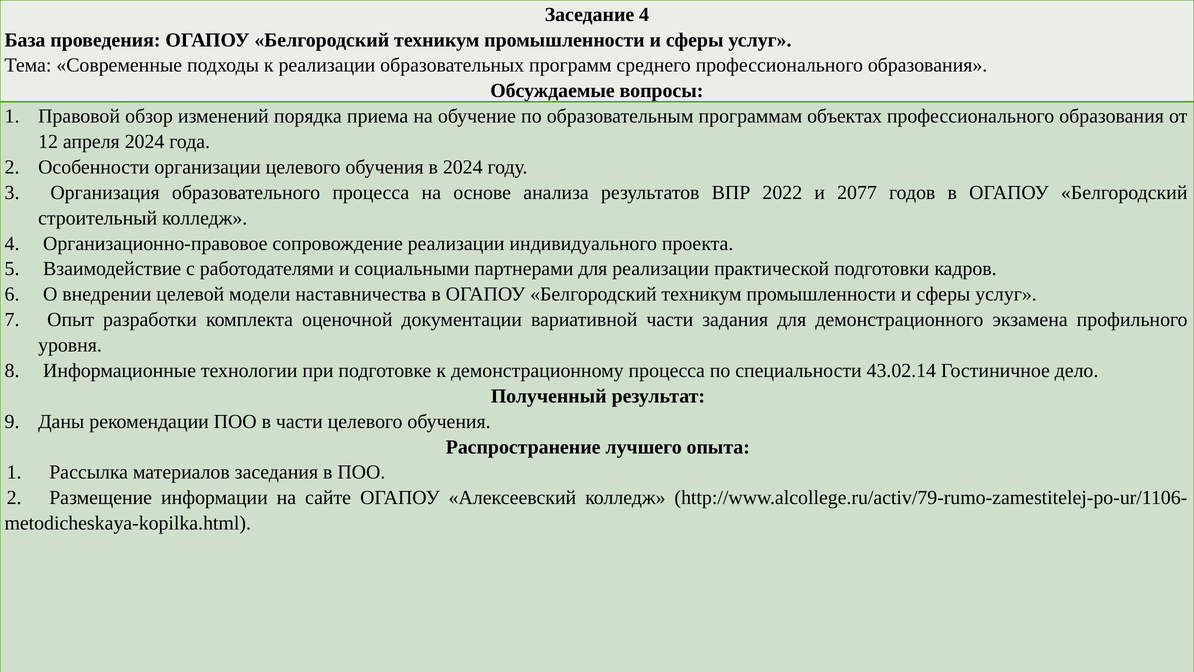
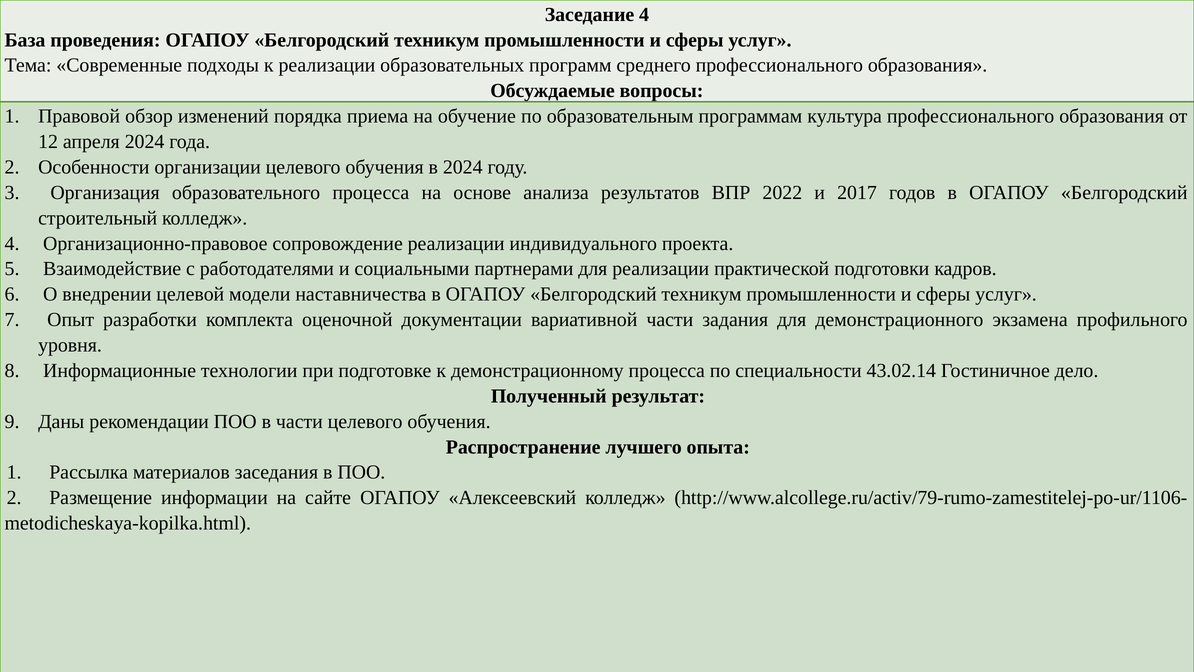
объектах: объектах -> культура
2077: 2077 -> 2017
